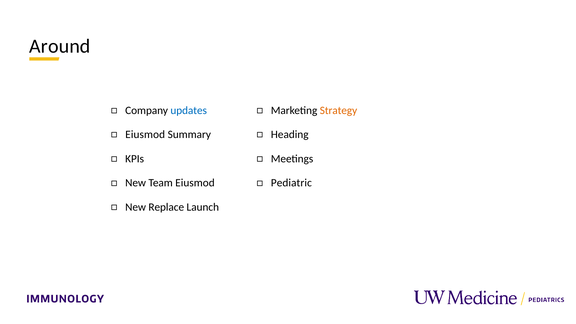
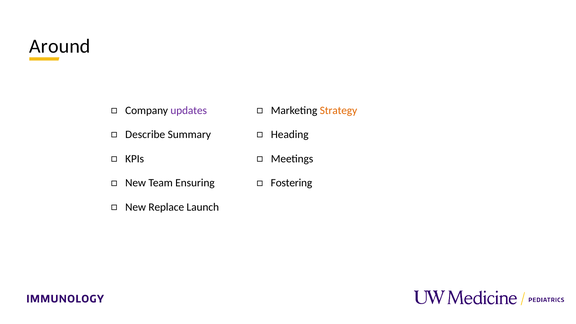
updates colour: blue -> purple
Eiusmod at (145, 135): Eiusmod -> Describe
Team Eiusmod: Eiusmod -> Ensuring
Pediatric: Pediatric -> Fostering
